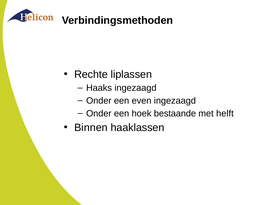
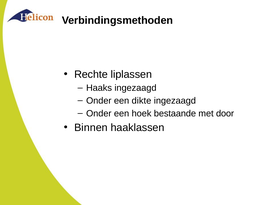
even: even -> dikte
helft: helft -> door
